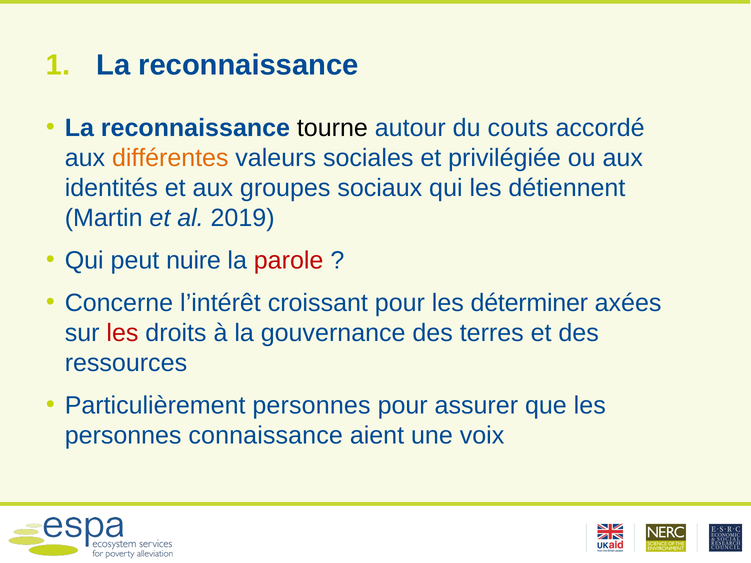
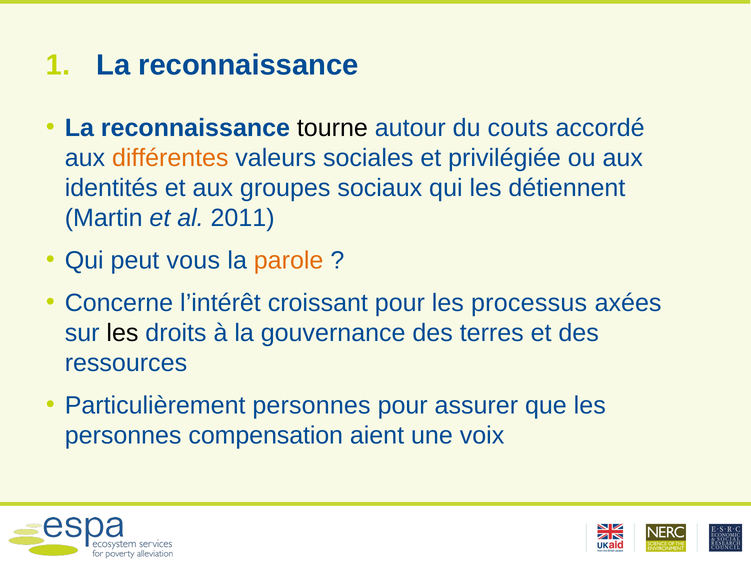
2019: 2019 -> 2011
nuire: nuire -> vous
parole colour: red -> orange
déterminer: déterminer -> processus
les at (122, 333) colour: red -> black
connaissance: connaissance -> compensation
